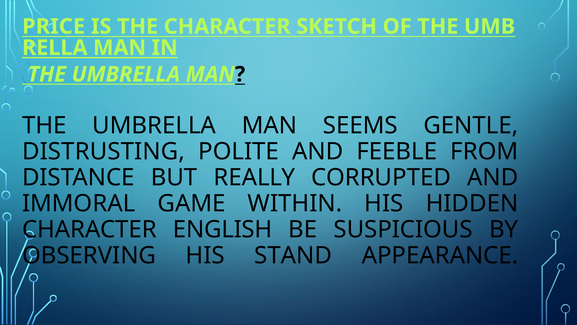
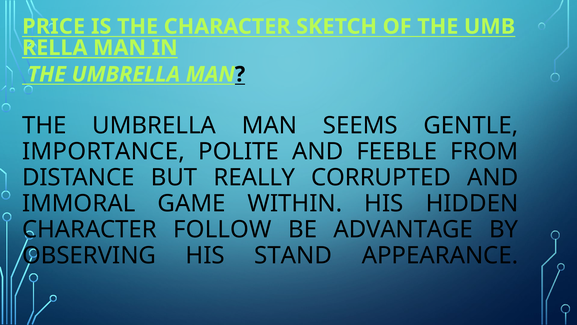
DISTRUSTING: DISTRUSTING -> IMPORTANCE
ENGLISH: ENGLISH -> FOLLOW
SUSPICIOUS: SUSPICIOUS -> ADVANTAGE
